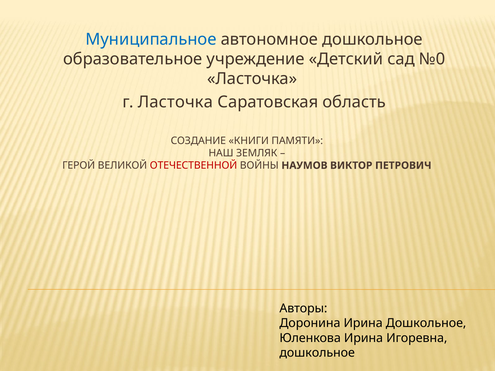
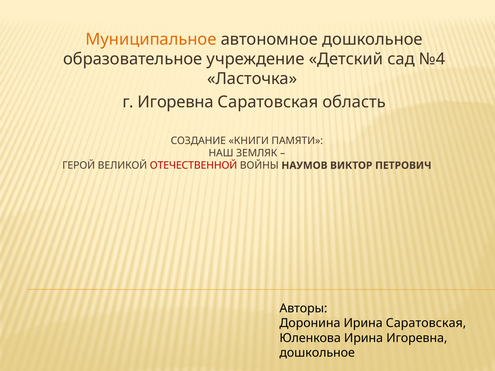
Муниципальное colour: blue -> orange
№0: №0 -> №4
г Ласточка: Ласточка -> Игоревна
Ирина Дошкольное: Дошкольное -> Саратовская
